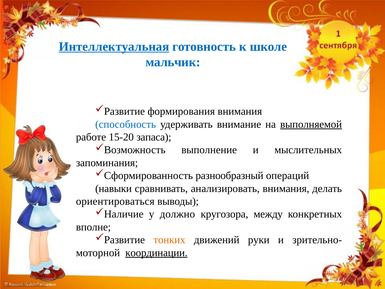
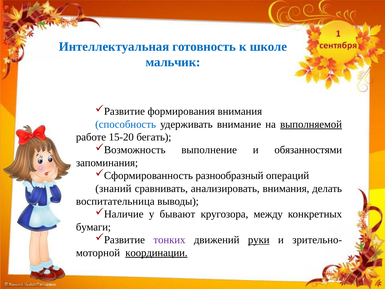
Интеллектуальная underline: present -> none
запаса: запаса -> бегать
мыслительных: мыслительных -> обязанностями
навыки: навыки -> знаний
ориентироваться: ориентироваться -> воспитательница
должно: должно -> бывают
вполне: вполне -> бумаги
тонких colour: orange -> purple
руки underline: none -> present
